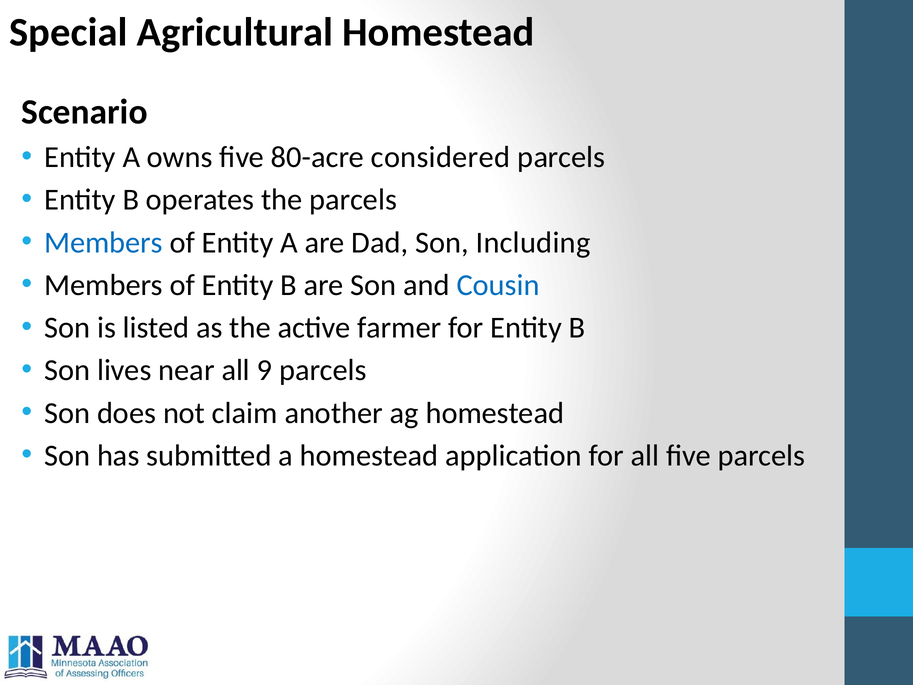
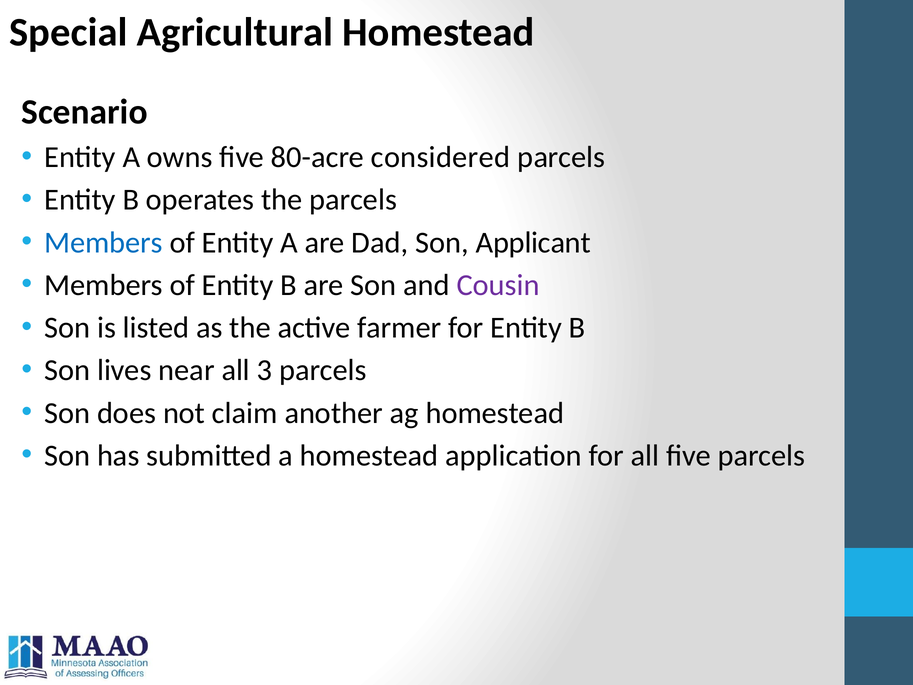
Including: Including -> Applicant
Cousin colour: blue -> purple
9: 9 -> 3
